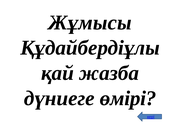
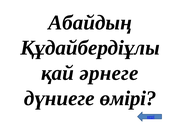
Жұмысы: Жұмысы -> Абайдың
жазба: жазба -> әрнеге
